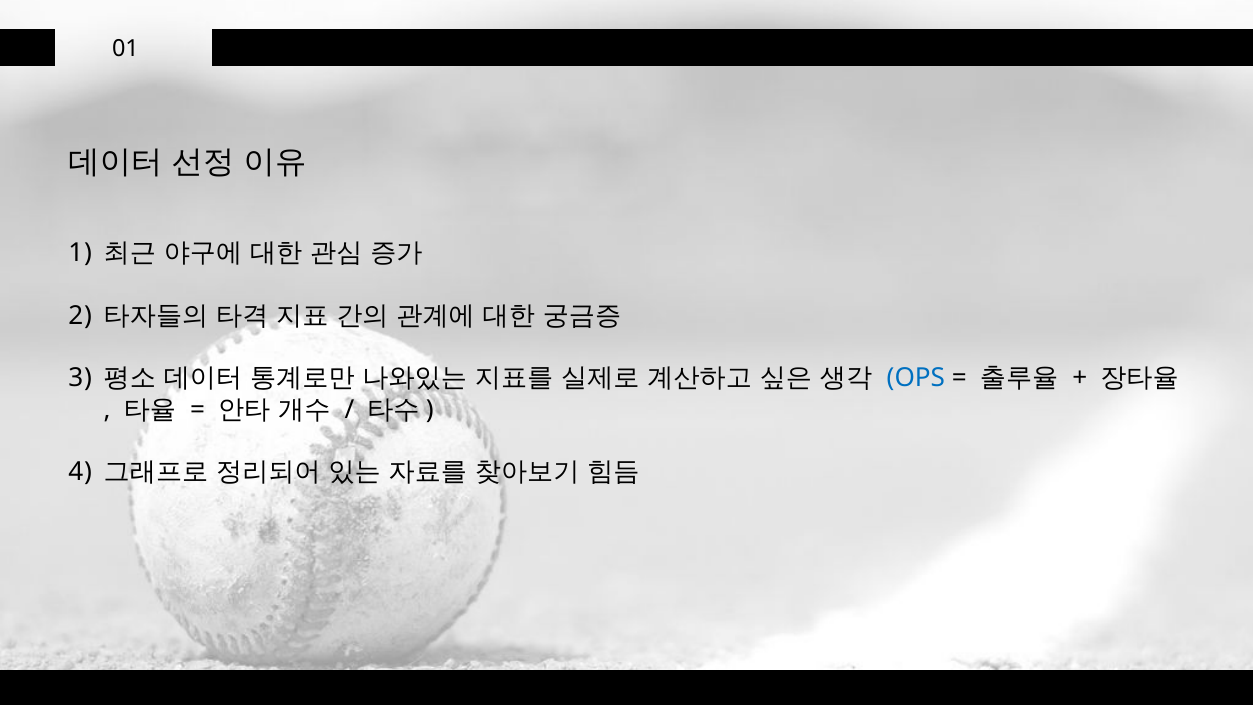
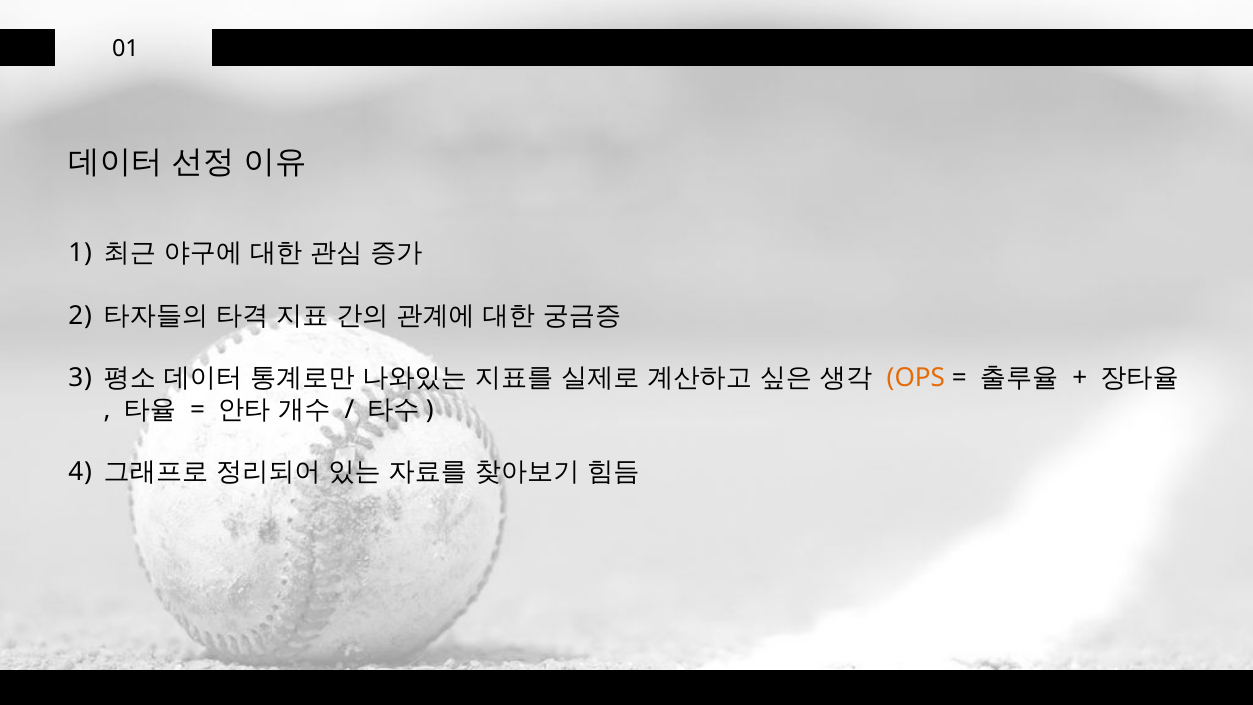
OPS colour: blue -> orange
